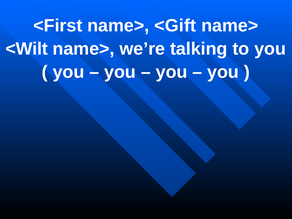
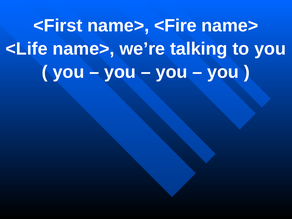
<Gift: <Gift -> <Fire
<Wilt: <Wilt -> <Life
